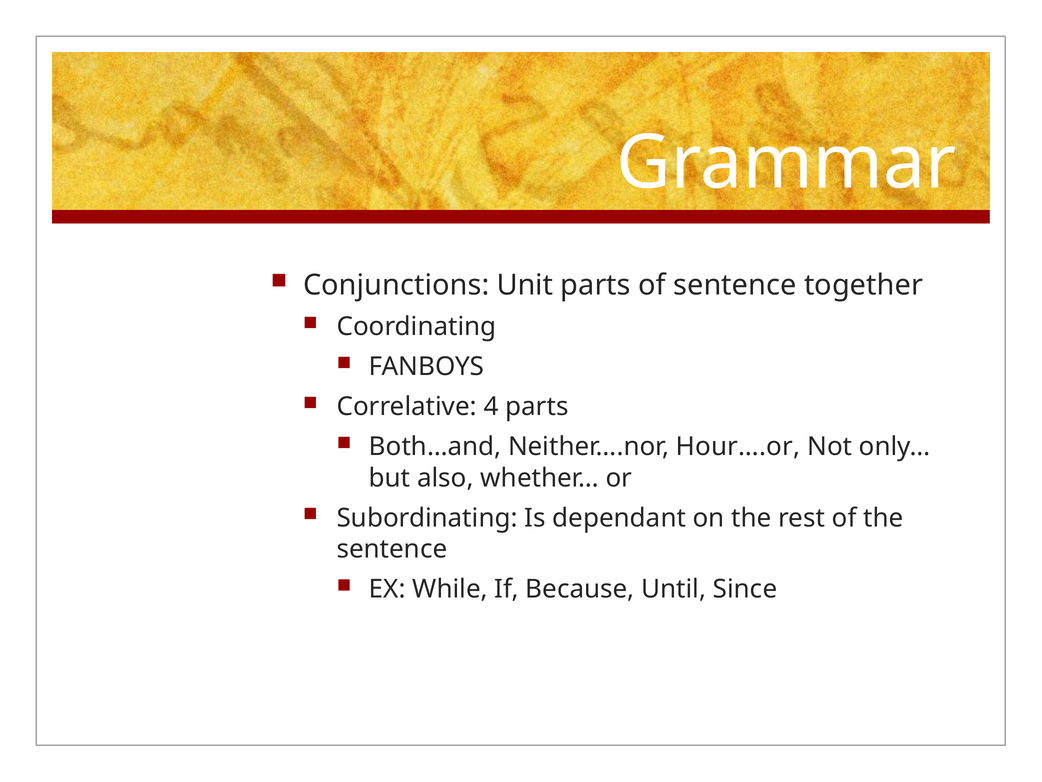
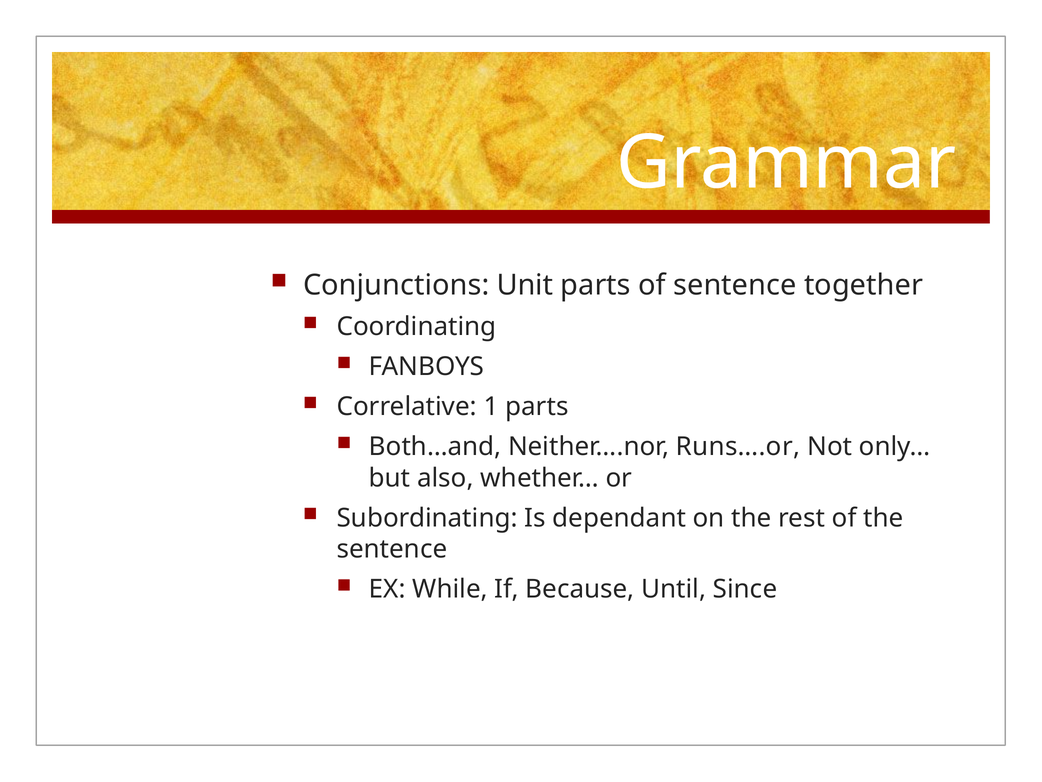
4: 4 -> 1
Hour….or: Hour….or -> Runs….or
